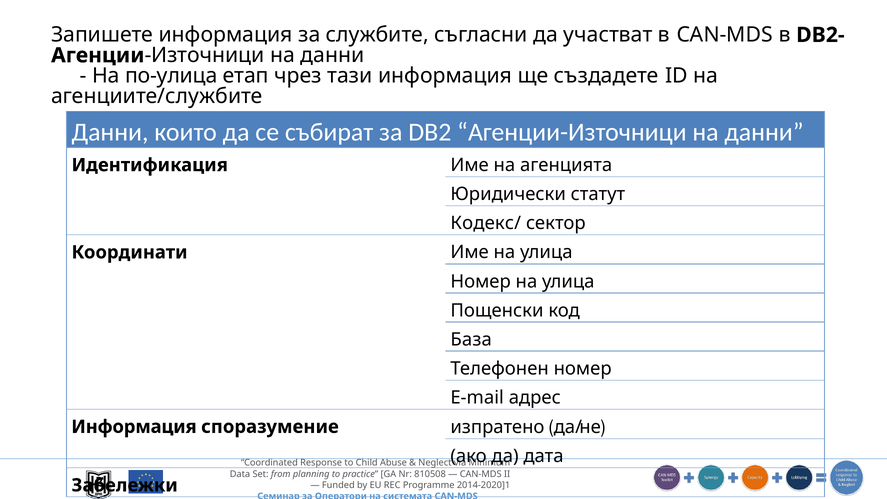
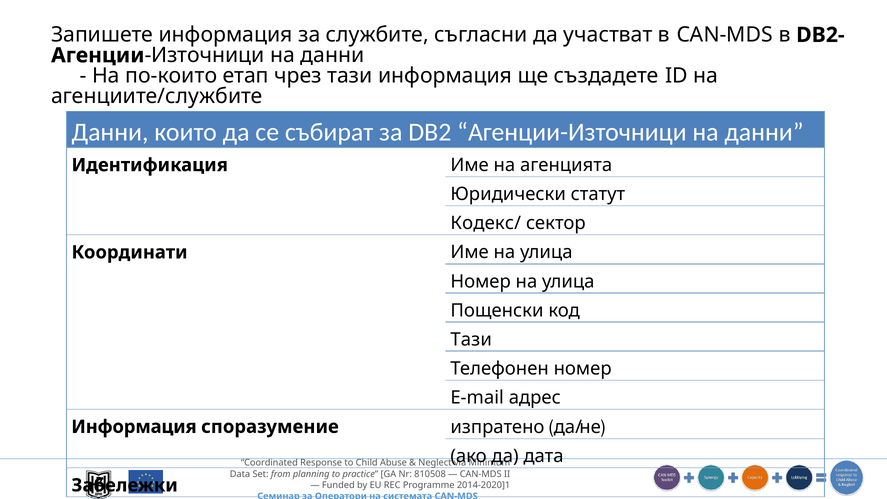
по-улица: по-улица -> по-които
База at (471, 340): База -> Тази
